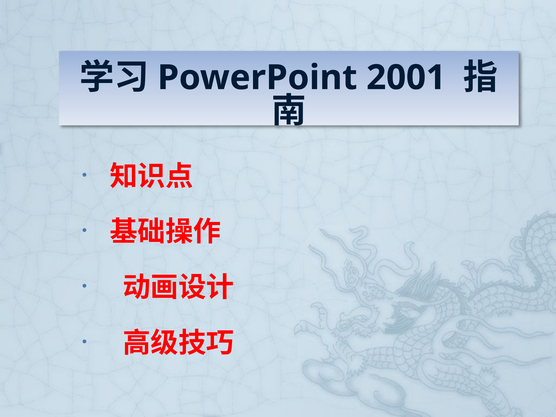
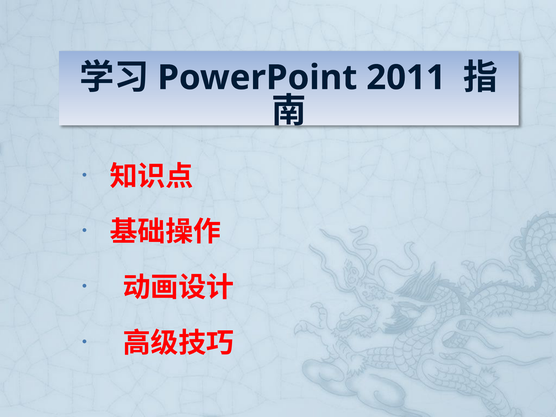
2001: 2001 -> 2011
